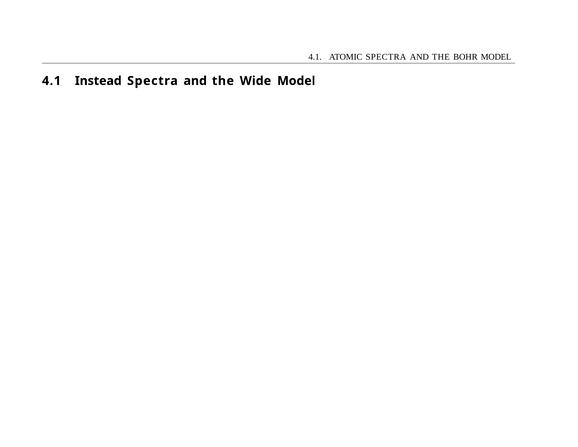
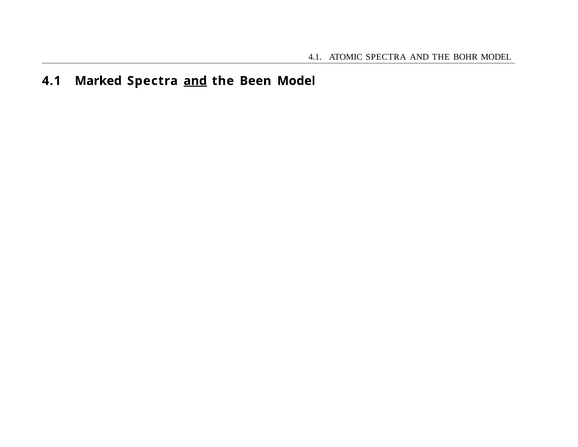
Instead: Instead -> Marked
and at (195, 81) underline: none -> present
Wide: Wide -> Been
